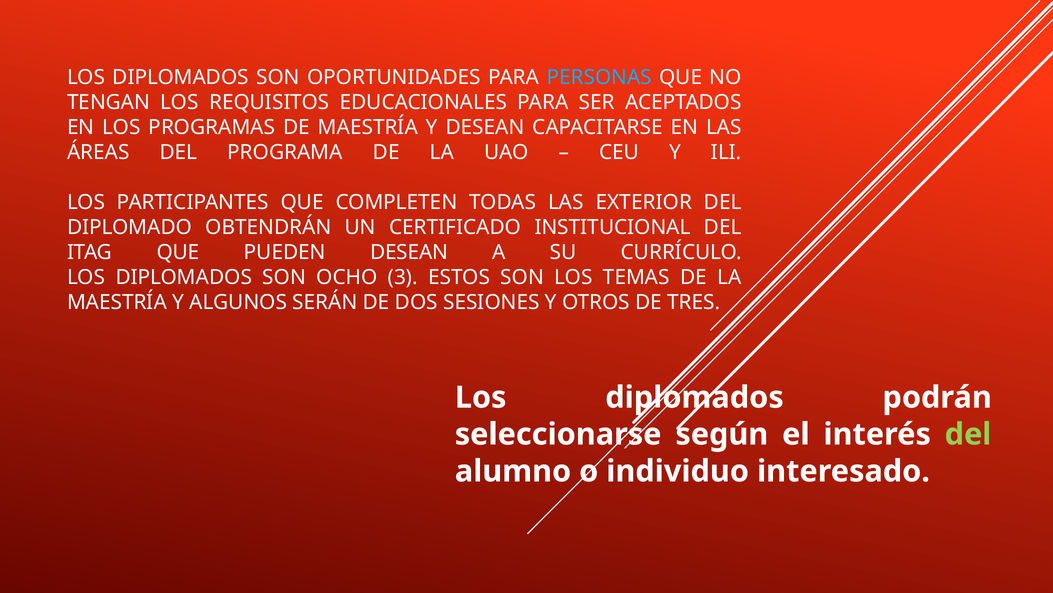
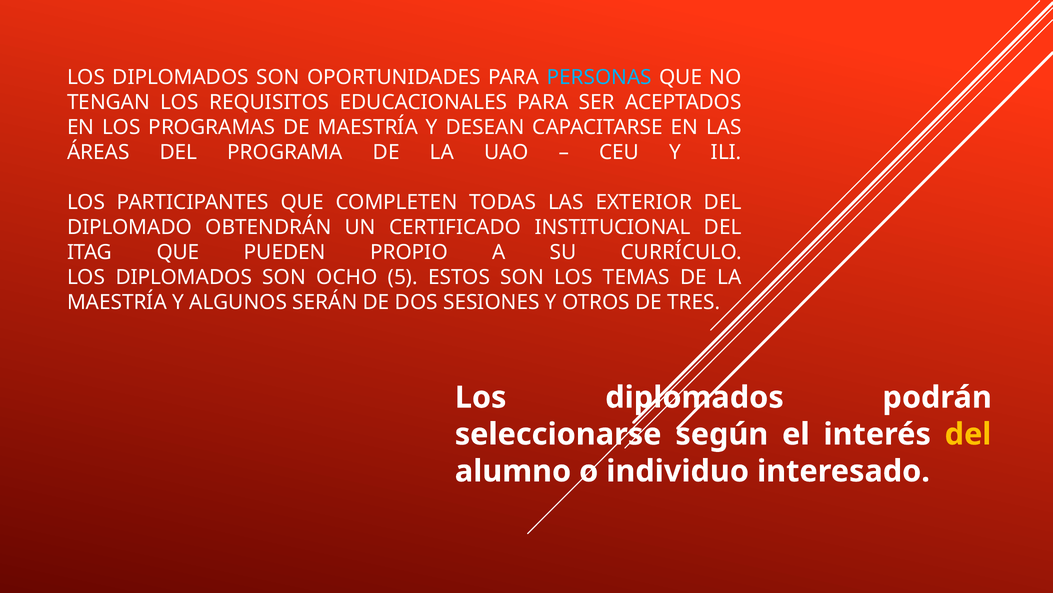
PUEDEN DESEAN: DESEAN -> PROPIO
3: 3 -> 5
del at (968, 434) colour: light green -> yellow
